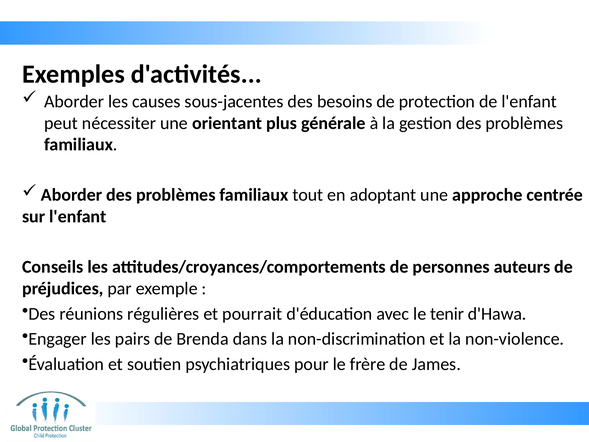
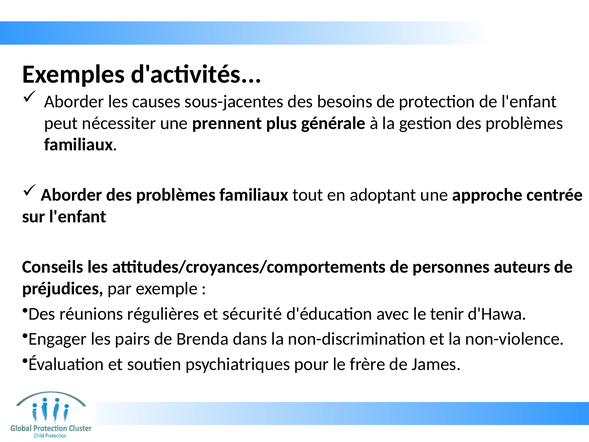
orientant: orientant -> prennent
pourrait: pourrait -> sécurité
